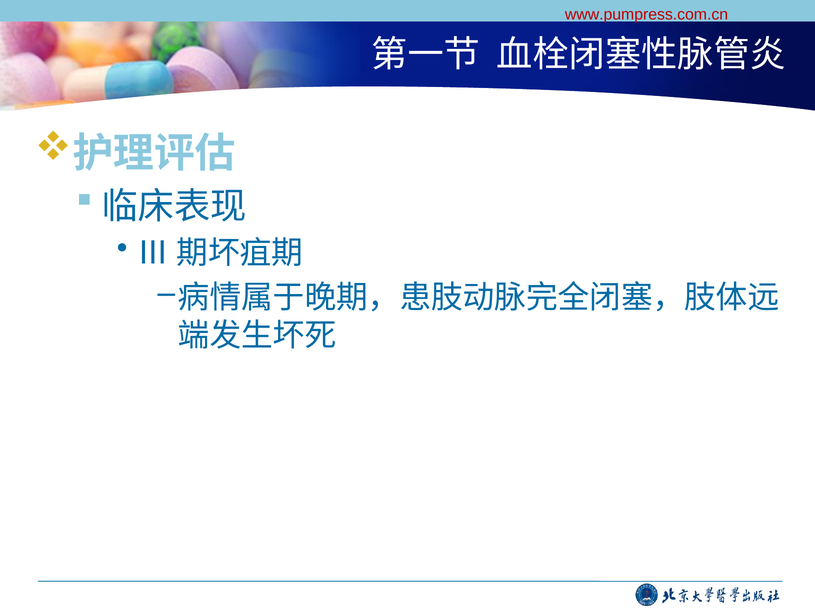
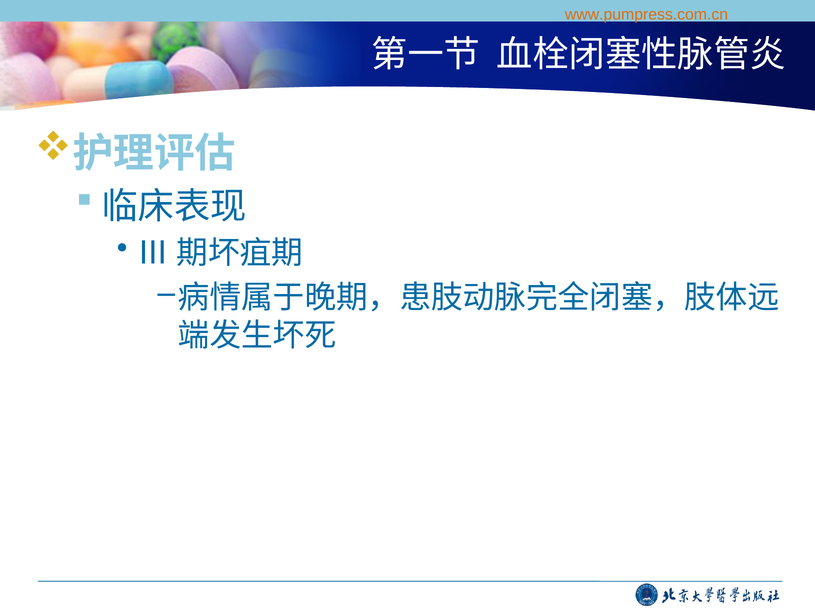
www.pumpress.com.cn colour: red -> orange
